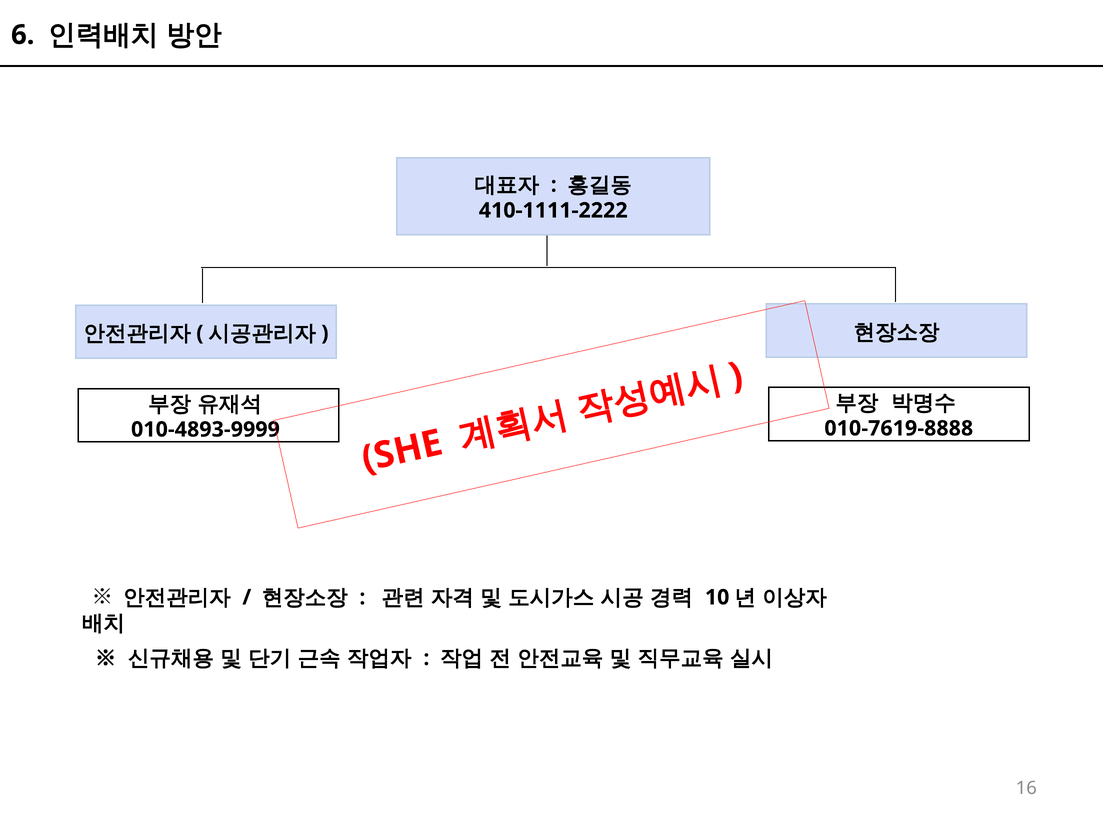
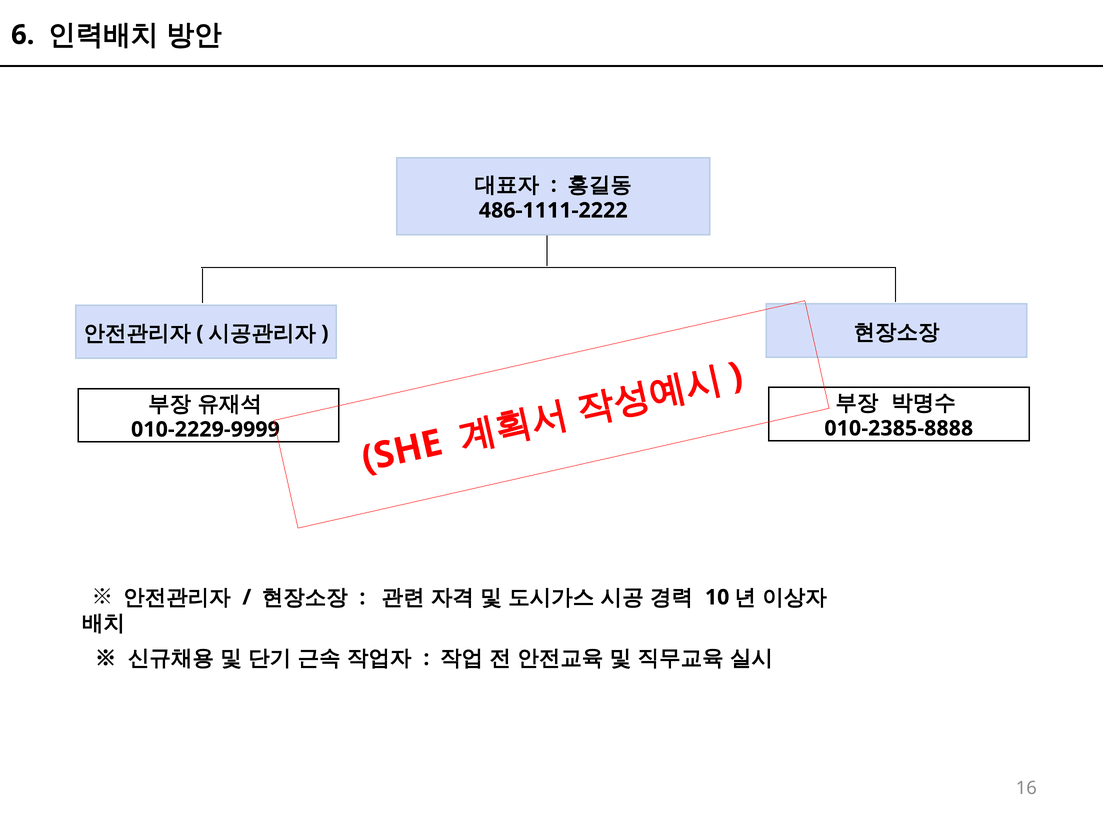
410-1111-2222: 410-1111-2222 -> 486-1111-2222
010-7619-8888: 010-7619-8888 -> 010-2385-8888
010-4893-9999: 010-4893-9999 -> 010-2229-9999
